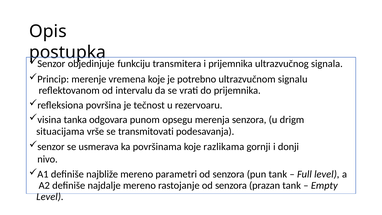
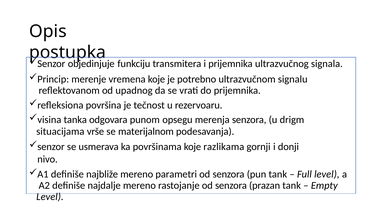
intervalu: intervalu -> upadnog
transmitovati: transmitovati -> materijalnom
